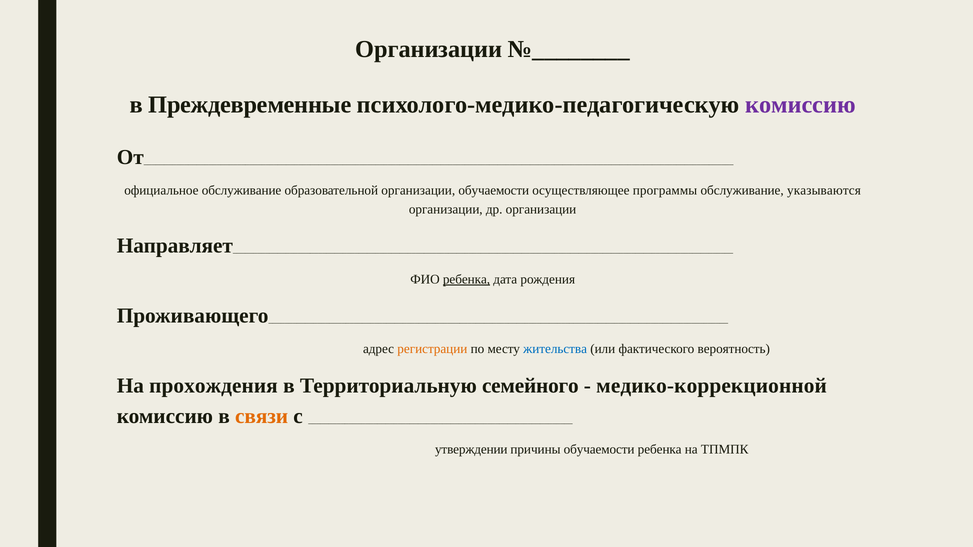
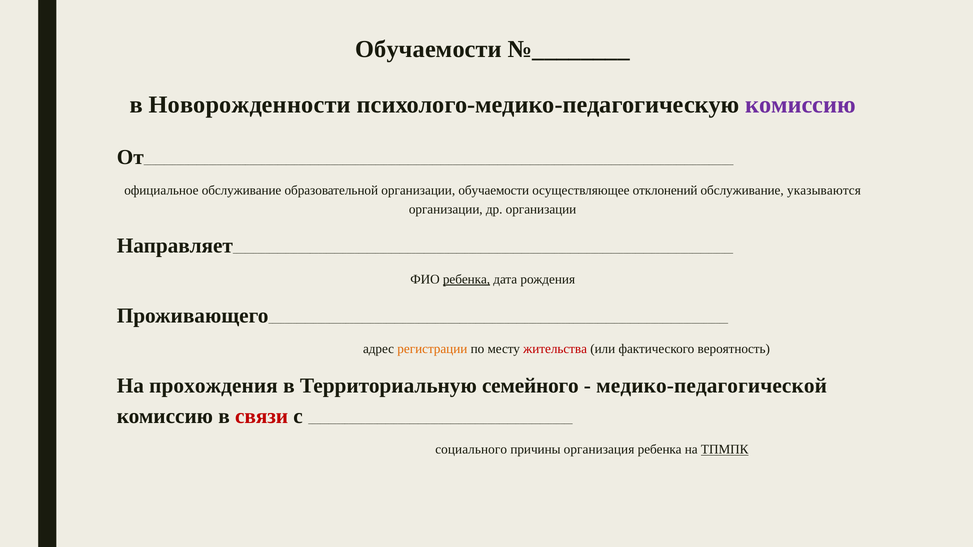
Организации at (429, 49): Организации -> Обучаемости
Преждевременные: Преждевременные -> Новорожденности
программы: программы -> отклонений
жительства colour: blue -> red
медико-коррекционной: медико-коррекционной -> медико-педагогической
связи colour: orange -> red
утверждении: утверждении -> социального
причины обучаемости: обучаемости -> организация
ТПМПК underline: none -> present
